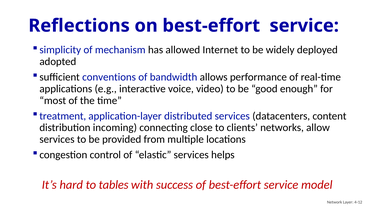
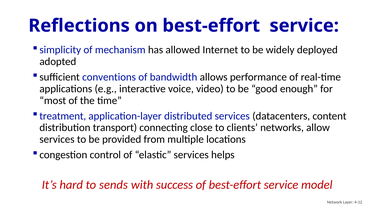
incoming: incoming -> transport
tables: tables -> sends
